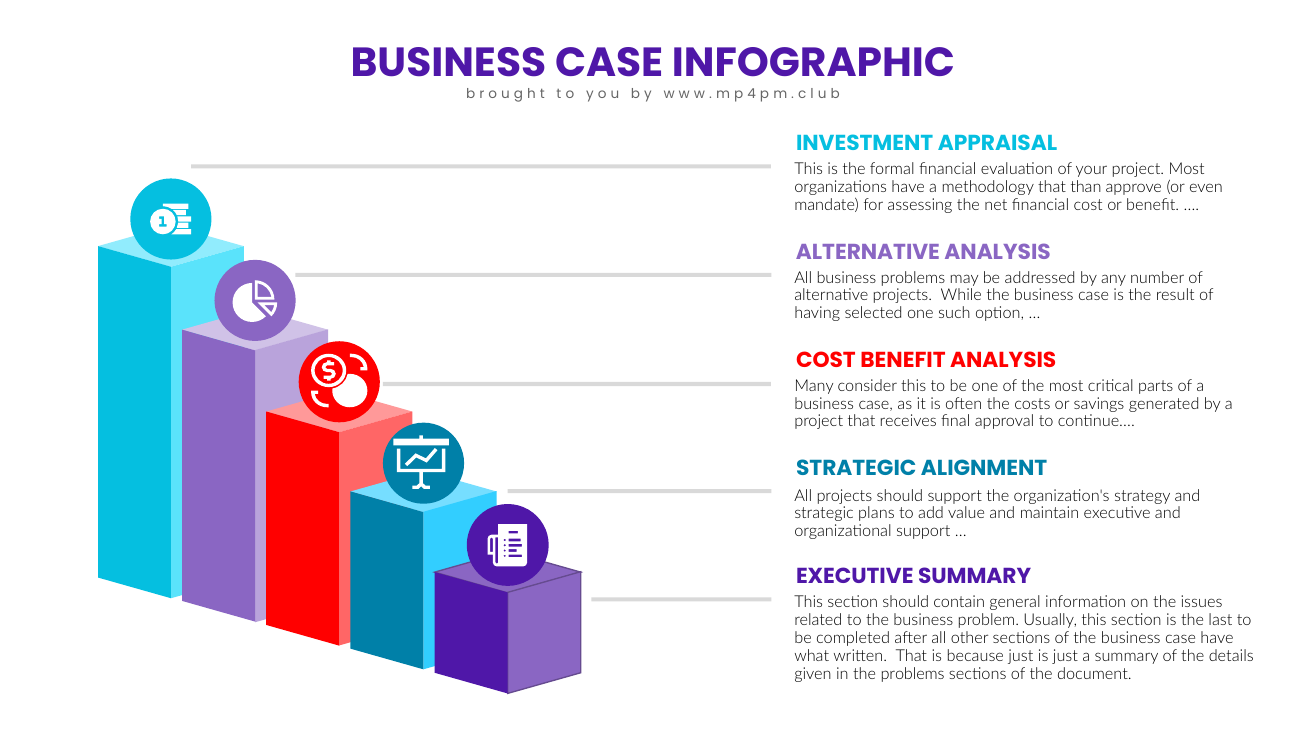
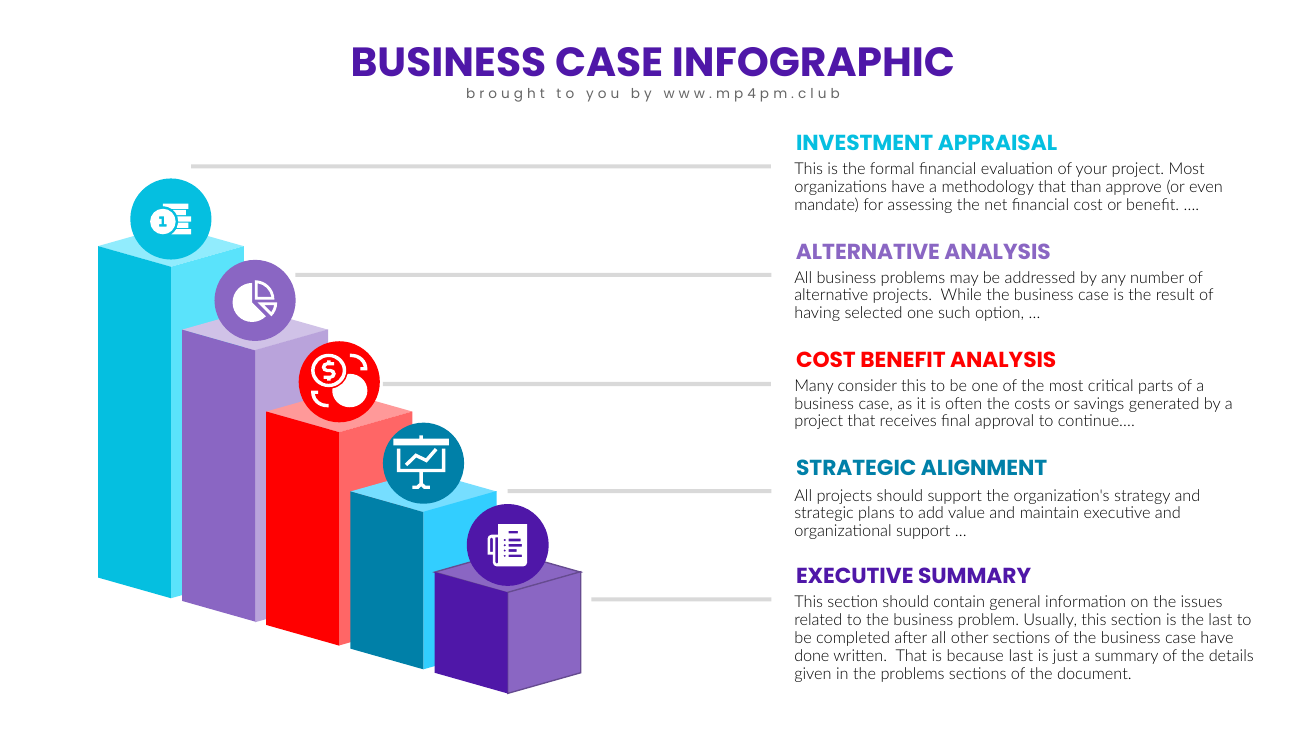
what: what -> done
because just: just -> last
